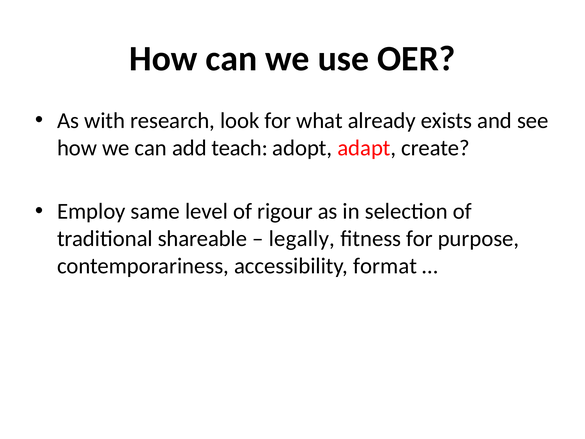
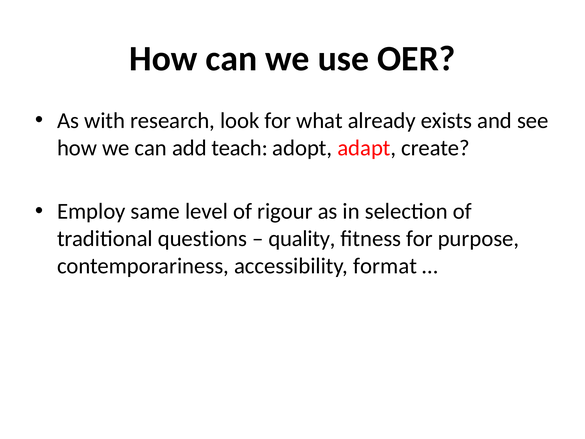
shareable: shareable -> questions
legally: legally -> quality
